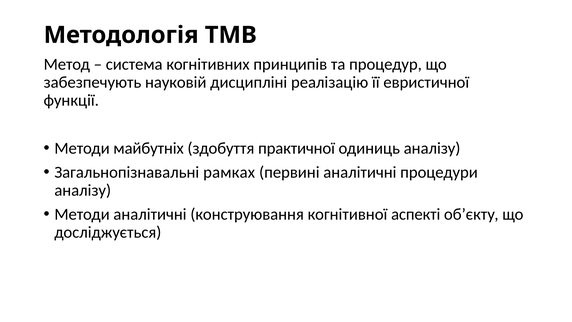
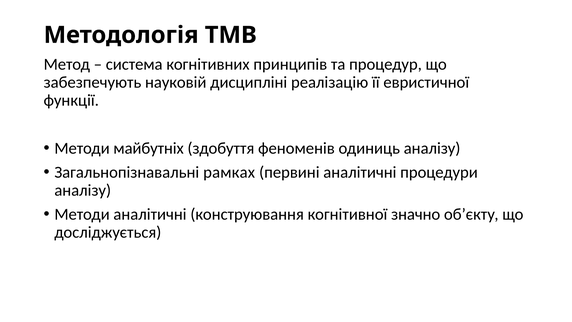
практичної: практичної -> феноменів
аспекті: аспекті -> значно
